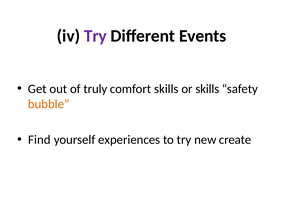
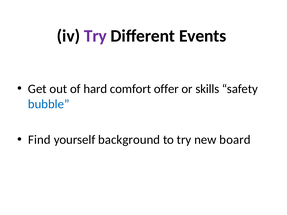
truly: truly -> hard
comfort skills: skills -> offer
bubble colour: orange -> blue
experiences: experiences -> background
create: create -> board
